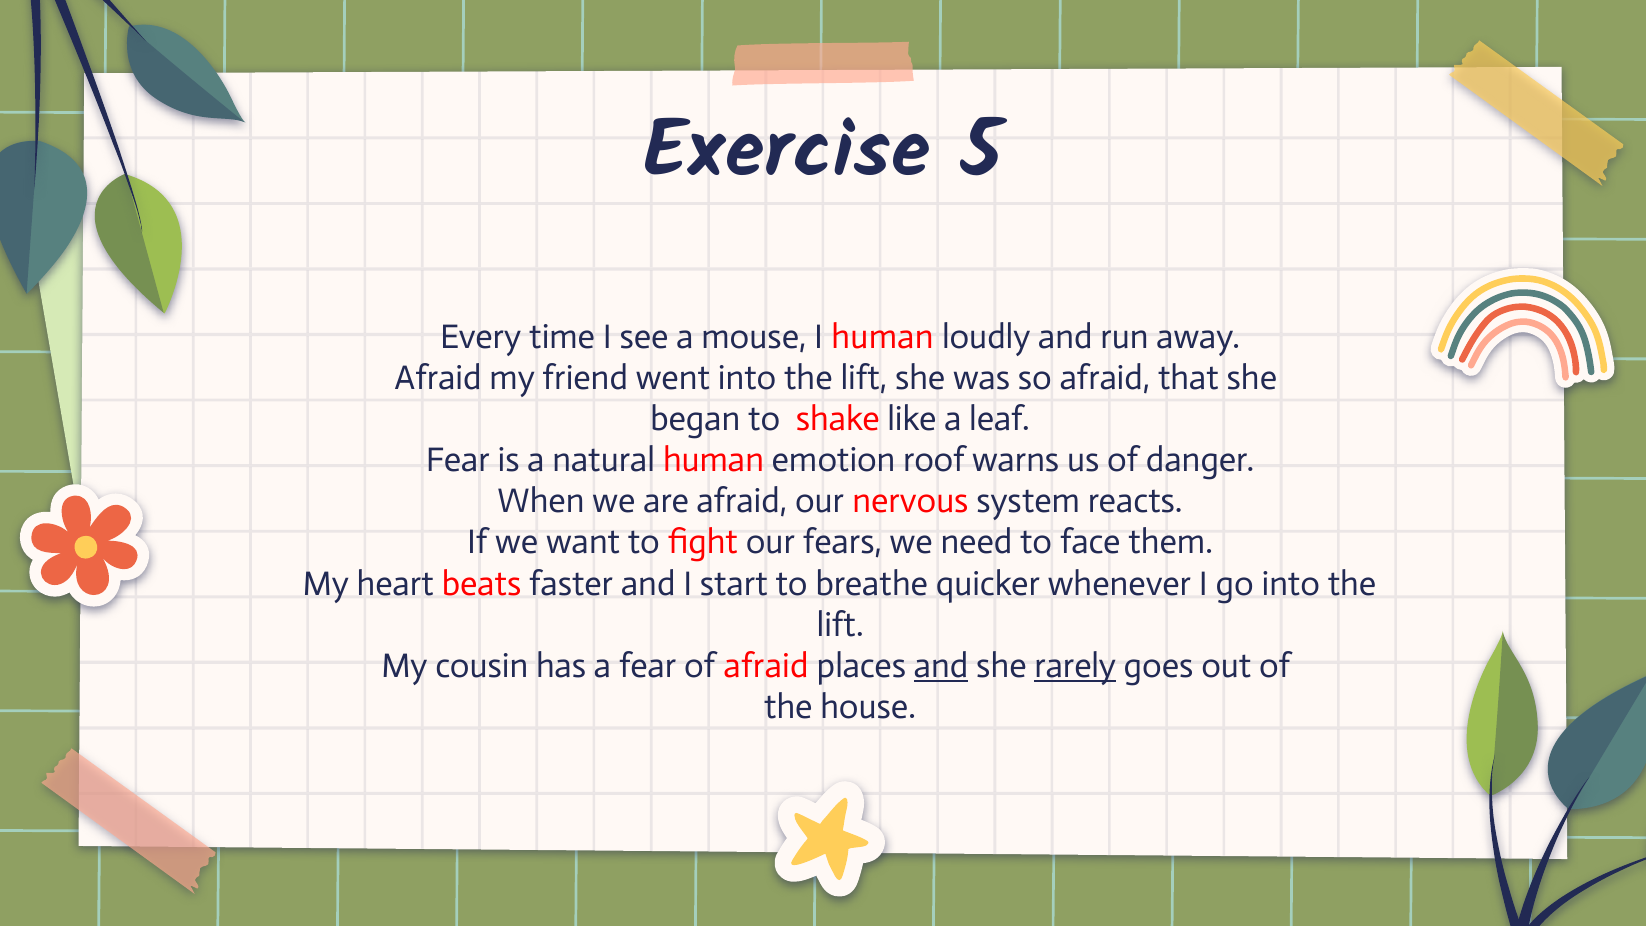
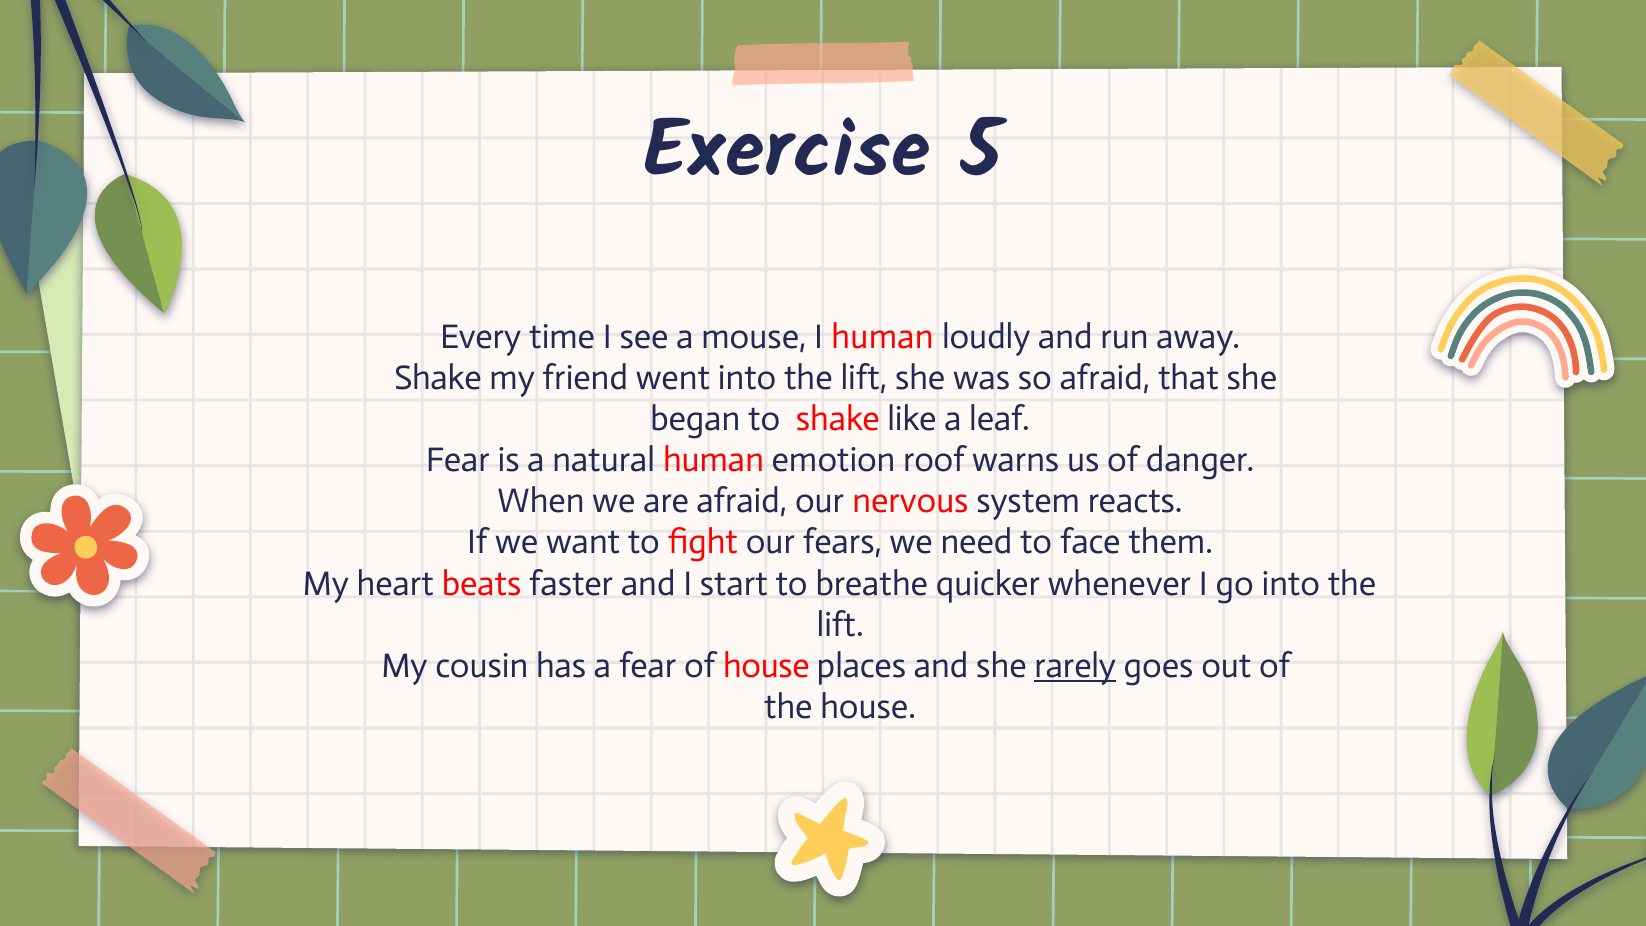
Afraid at (438, 378): Afraid -> Shake
of afraid: afraid -> house
and at (941, 666) underline: present -> none
